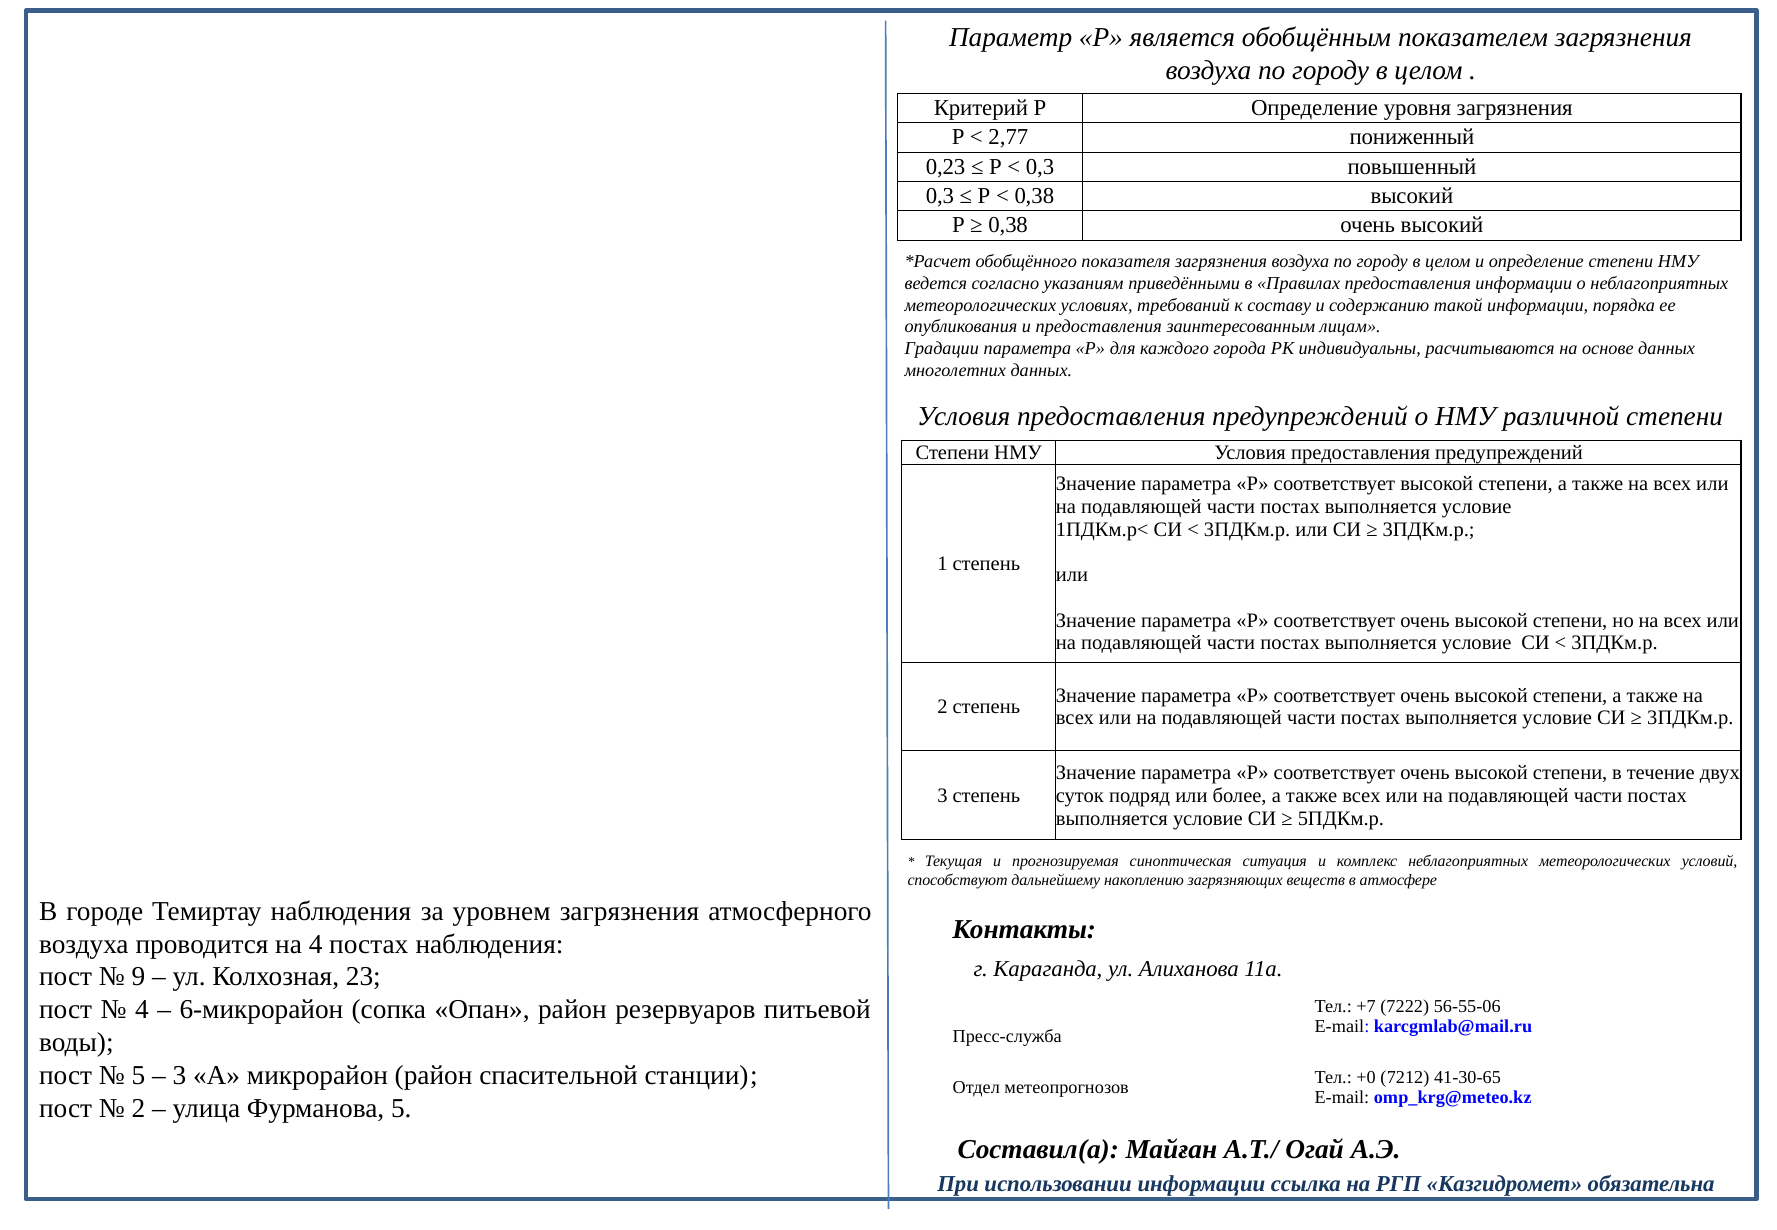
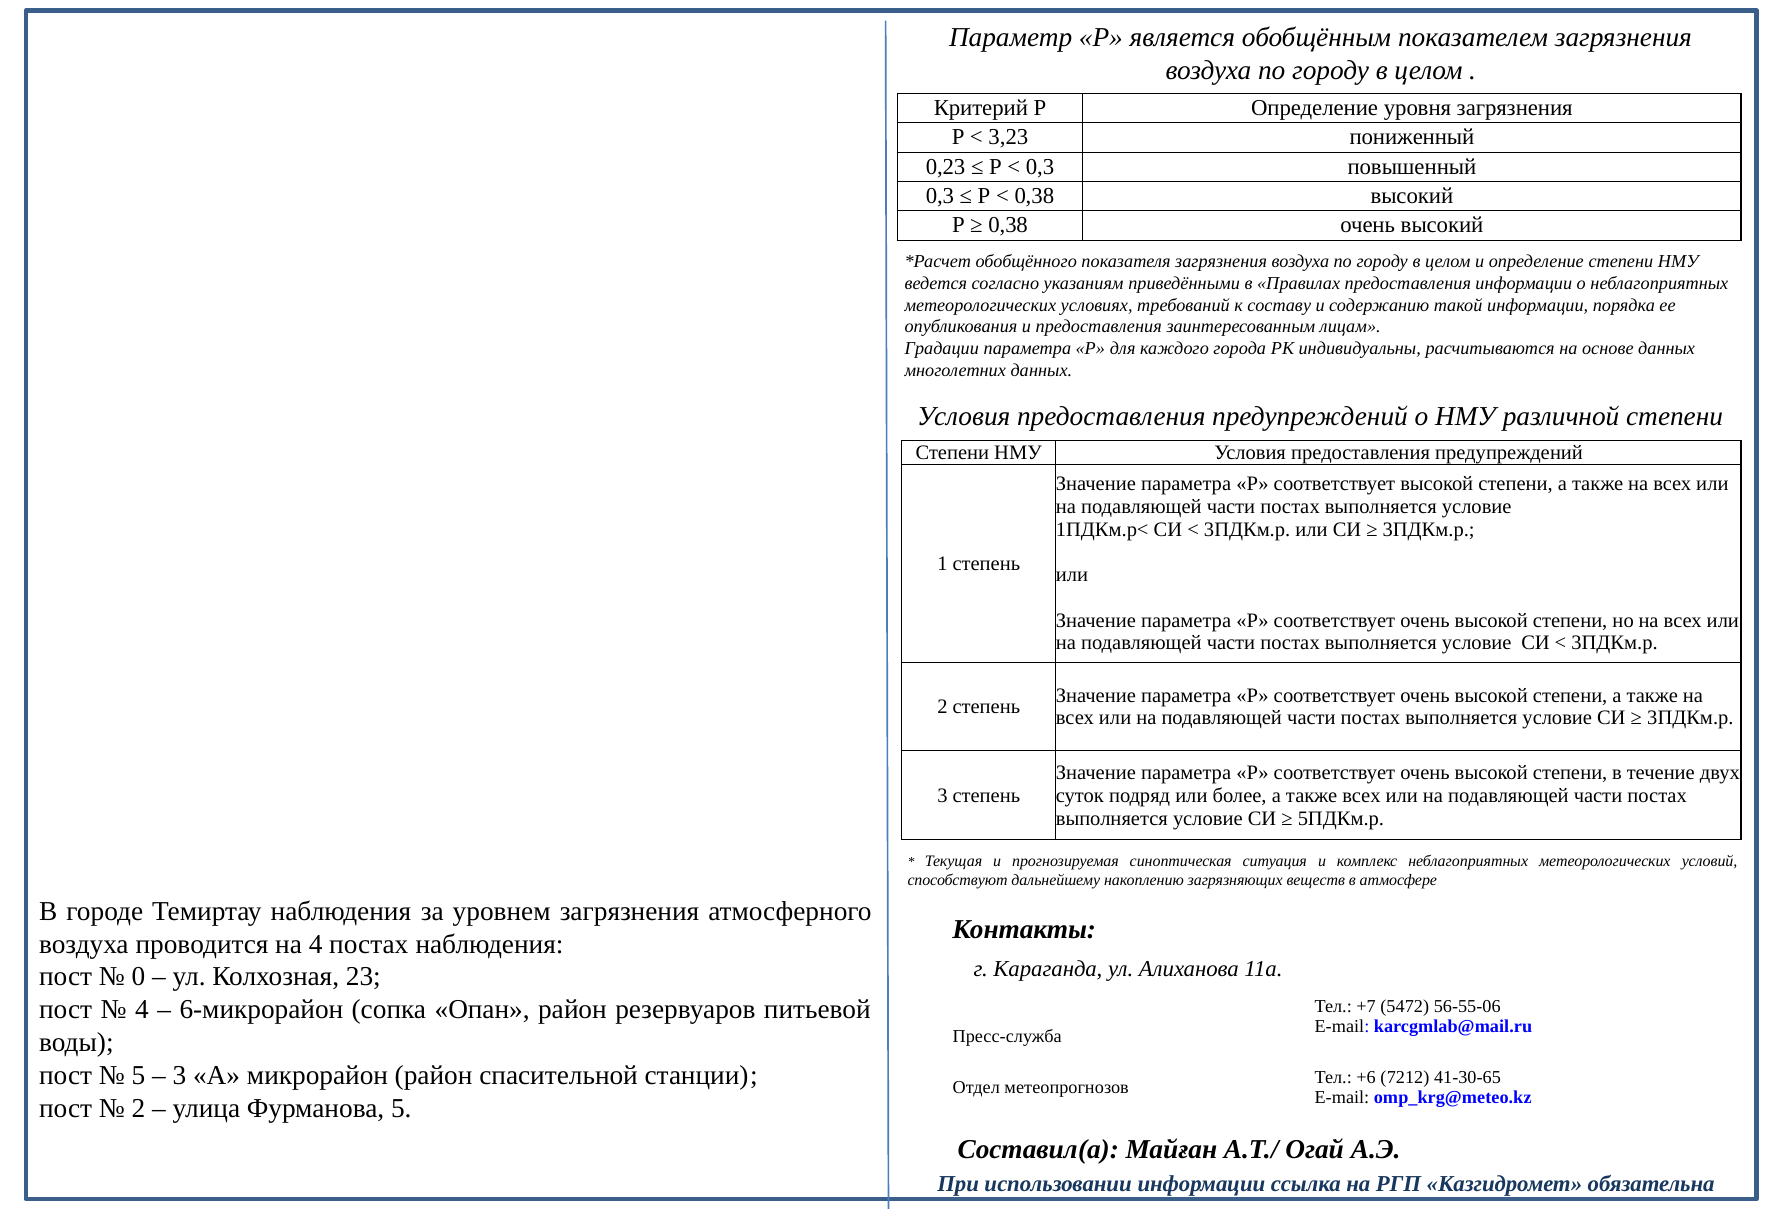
2,77: 2,77 -> 3,23
9: 9 -> 0
7222: 7222 -> 5472
+0: +0 -> +6
